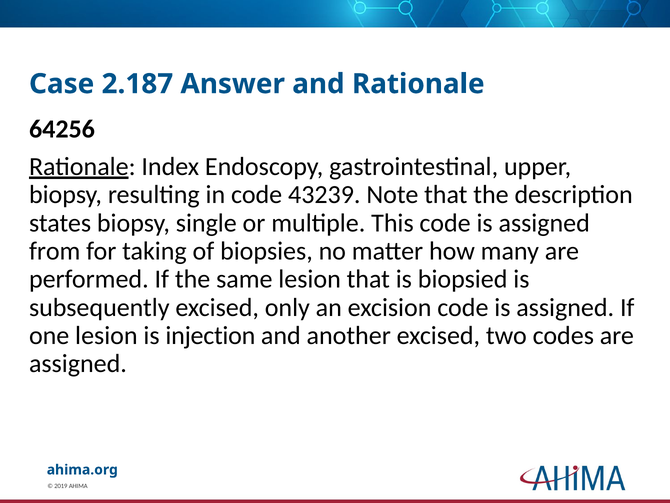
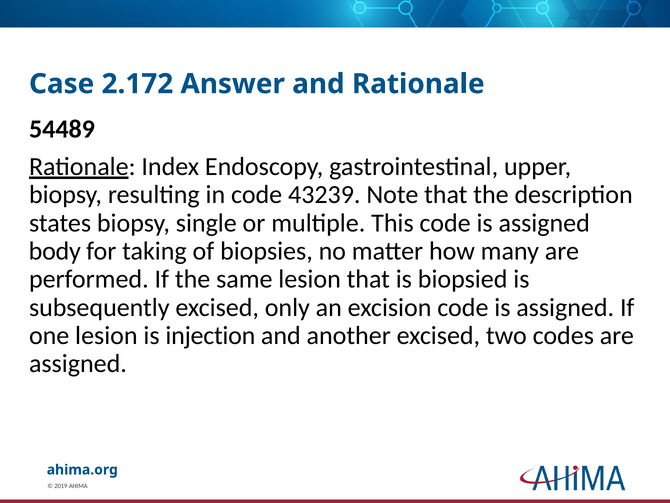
2.187: 2.187 -> 2.172
64256: 64256 -> 54489
from: from -> body
